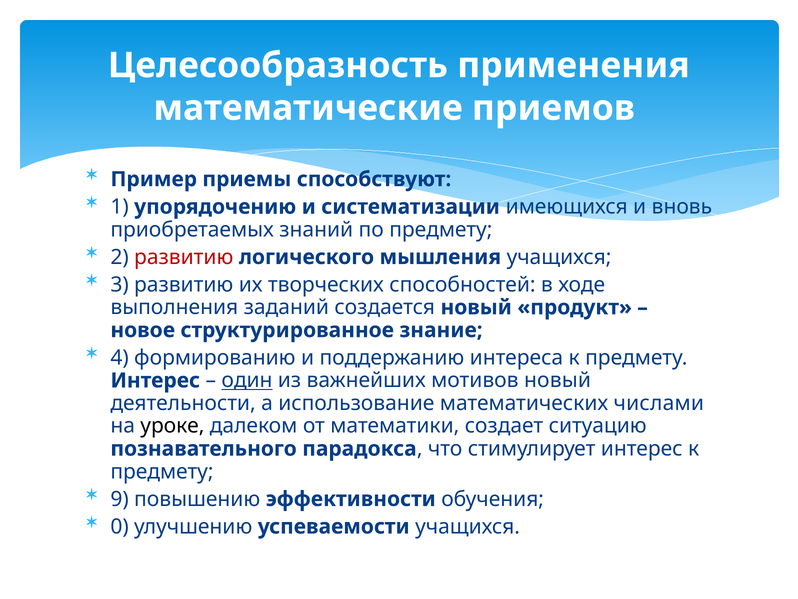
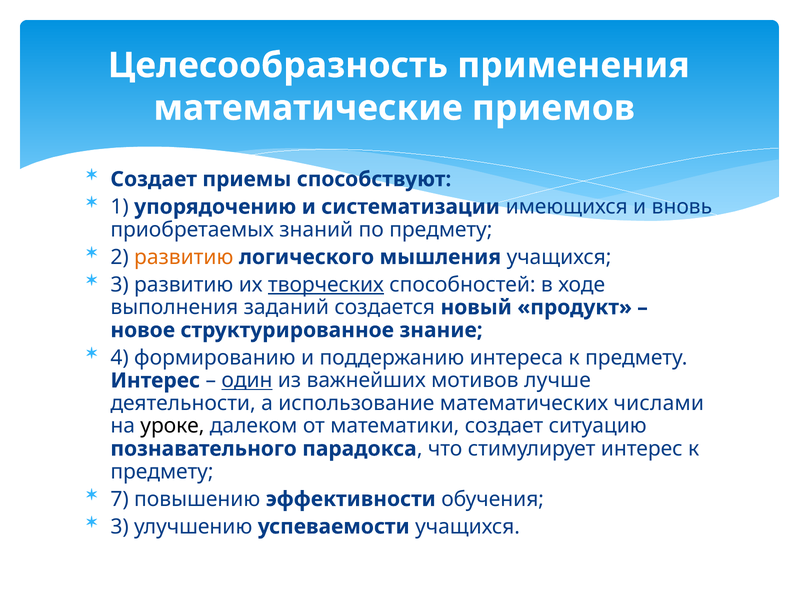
Пример at (154, 179): Пример -> Создает
развитию at (184, 257) colour: red -> orange
творческих underline: none -> present
мотивов новый: новый -> лучше
9: 9 -> 7
0 at (120, 526): 0 -> 3
